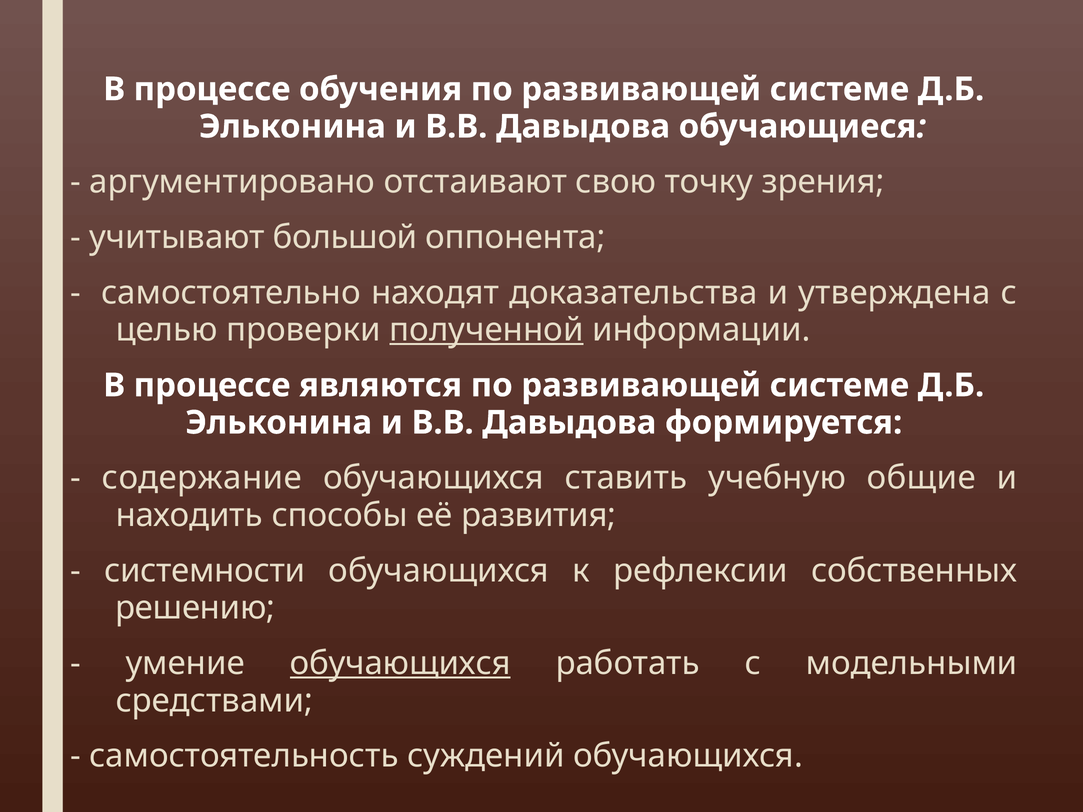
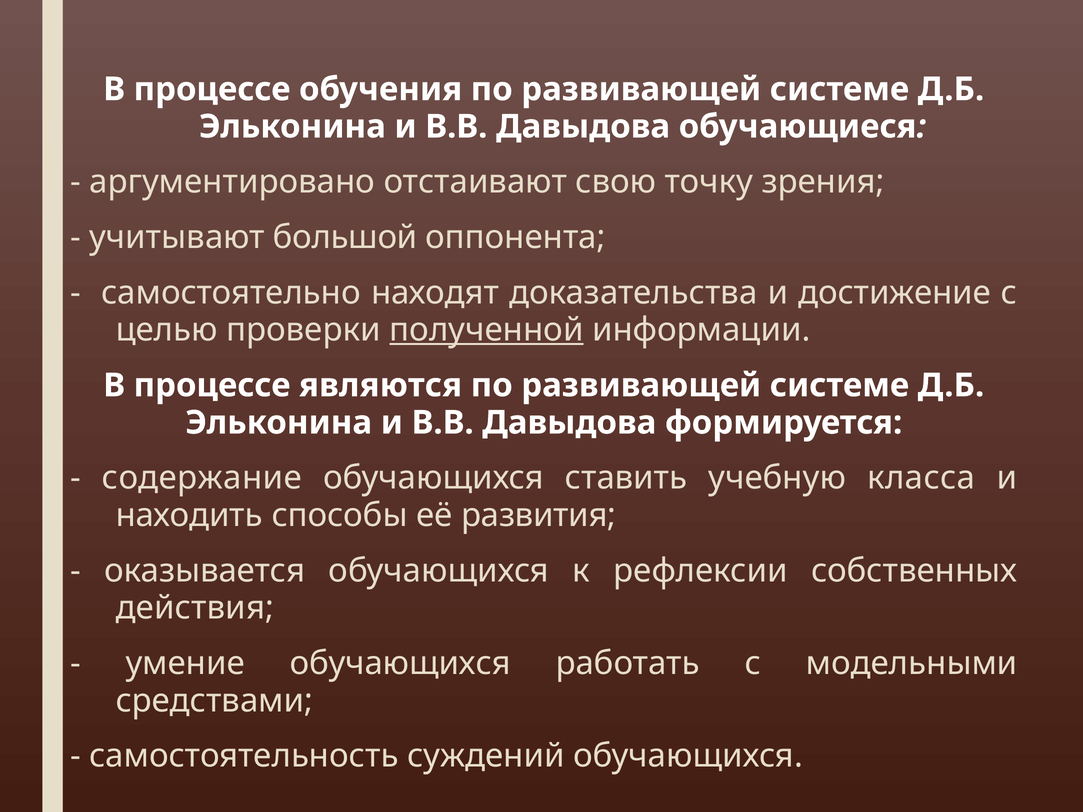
утверждена: утверждена -> достижение
общие: общие -> класса
системности: системности -> оказывается
решению: решению -> действия
обучающихся at (400, 664) underline: present -> none
